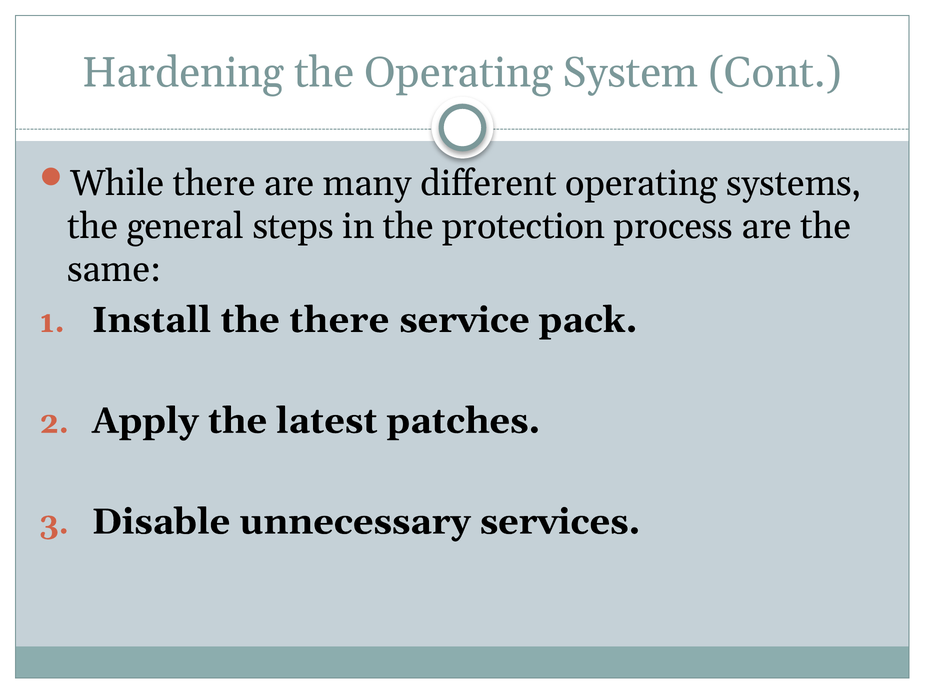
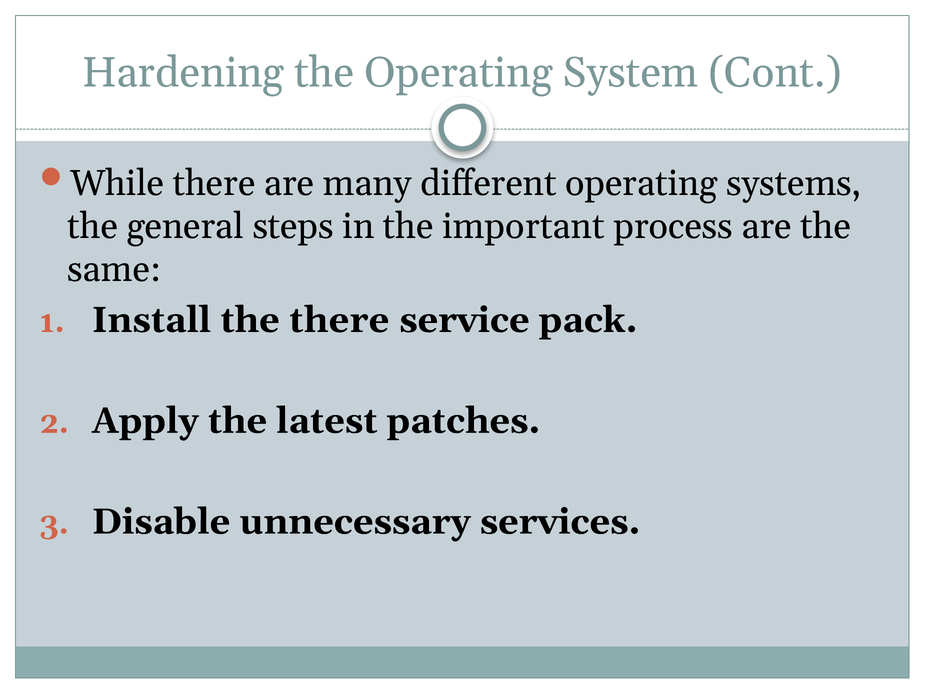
protection: protection -> important
